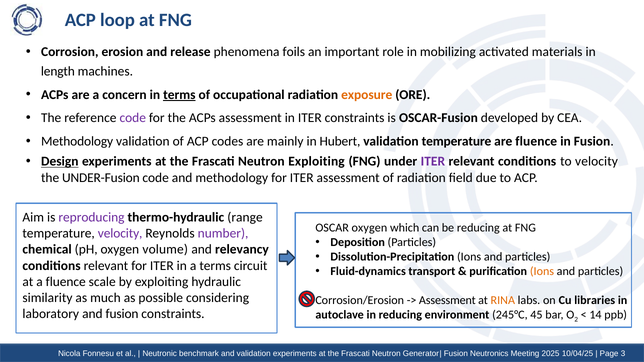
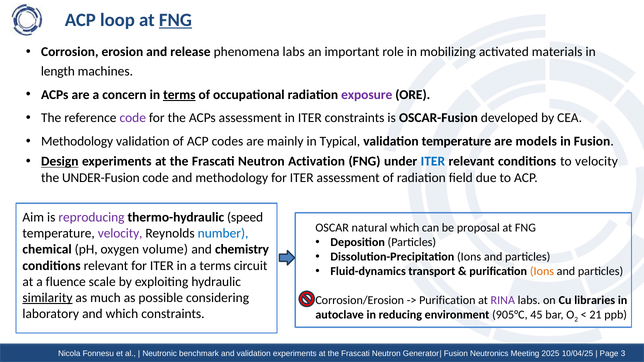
FNG at (175, 20) underline: none -> present
phenomena foils: foils -> labs
exposure colour: orange -> purple
Hubert: Hubert -> Typical
are fluence: fluence -> models
Neutron Exploiting: Exploiting -> Activation
ITER at (433, 162) colour: purple -> blue
range: range -> speed
OSCAR oxygen: oxygen -> natural
be reducing: reducing -> proposal
number colour: purple -> blue
relevancy: relevancy -> chemistry
similarity underline: none -> present
Assessment at (447, 300): Assessment -> Purification
RINA colour: orange -> purple
and fusion: fusion -> which
245°C: 245°C -> 905°C
14: 14 -> 21
